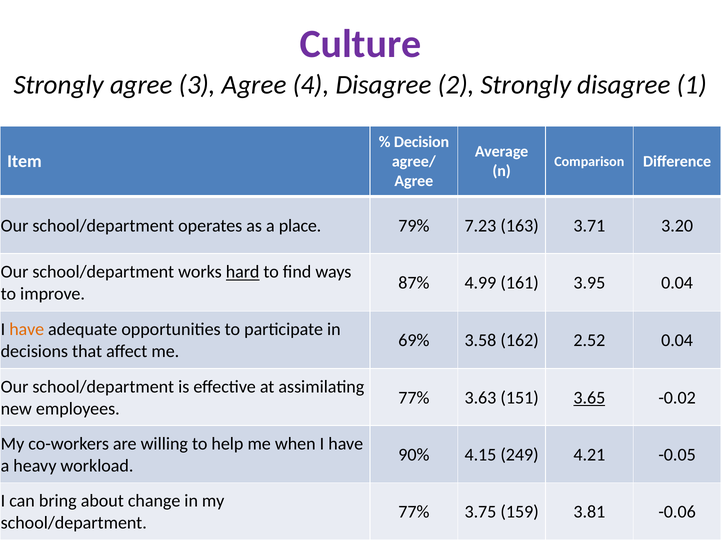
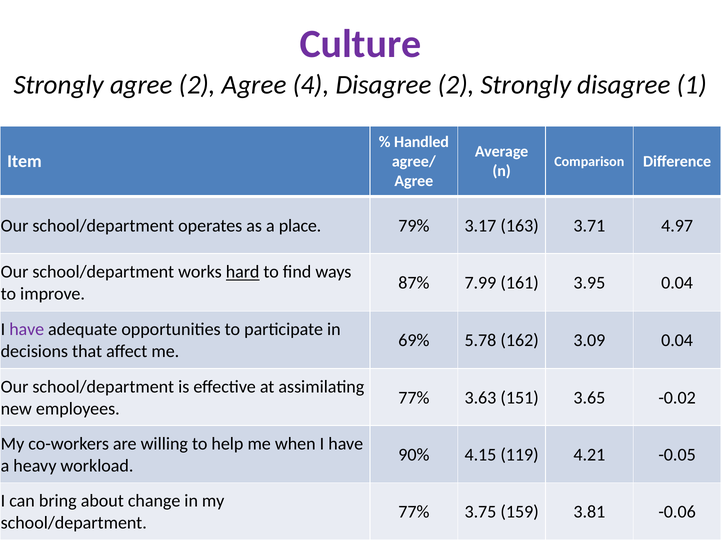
agree 3: 3 -> 2
Decision: Decision -> Handled
7.23: 7.23 -> 3.17
3.20: 3.20 -> 4.97
4.99: 4.99 -> 7.99
have at (27, 330) colour: orange -> purple
3.58: 3.58 -> 5.78
2.52: 2.52 -> 3.09
3.65 underline: present -> none
249: 249 -> 119
